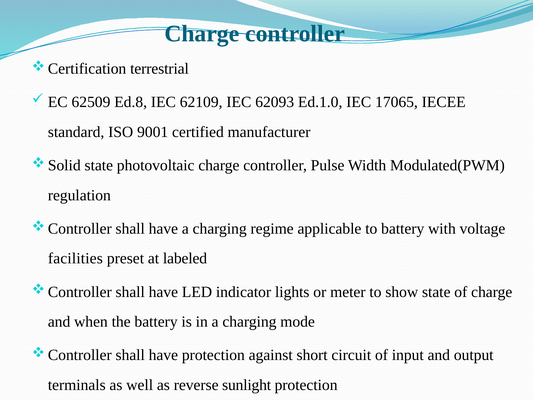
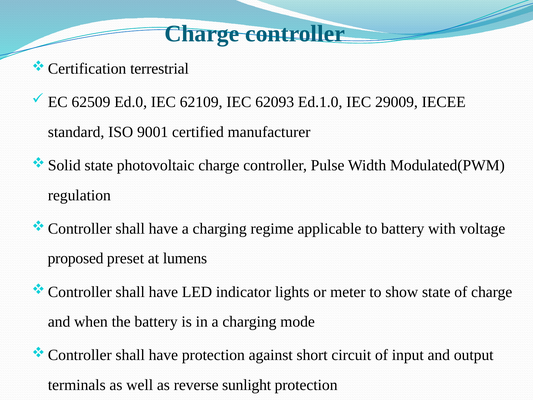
Ed.8: Ed.8 -> Ed.0
17065: 17065 -> 29009
facilities: facilities -> proposed
labeled: labeled -> lumens
